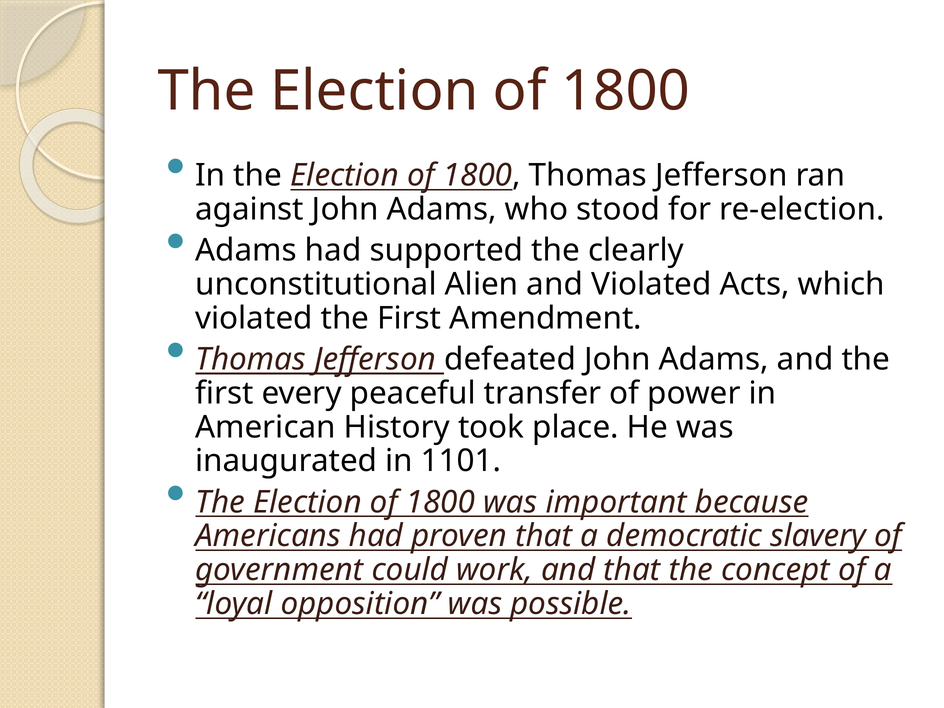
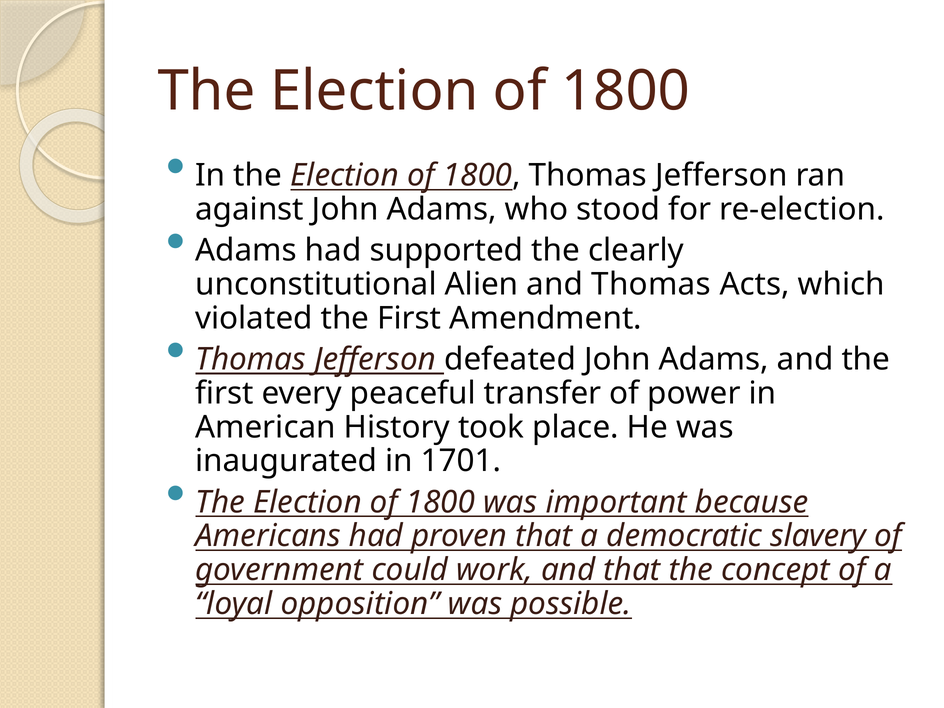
and Violated: Violated -> Thomas
1101: 1101 -> 1701
